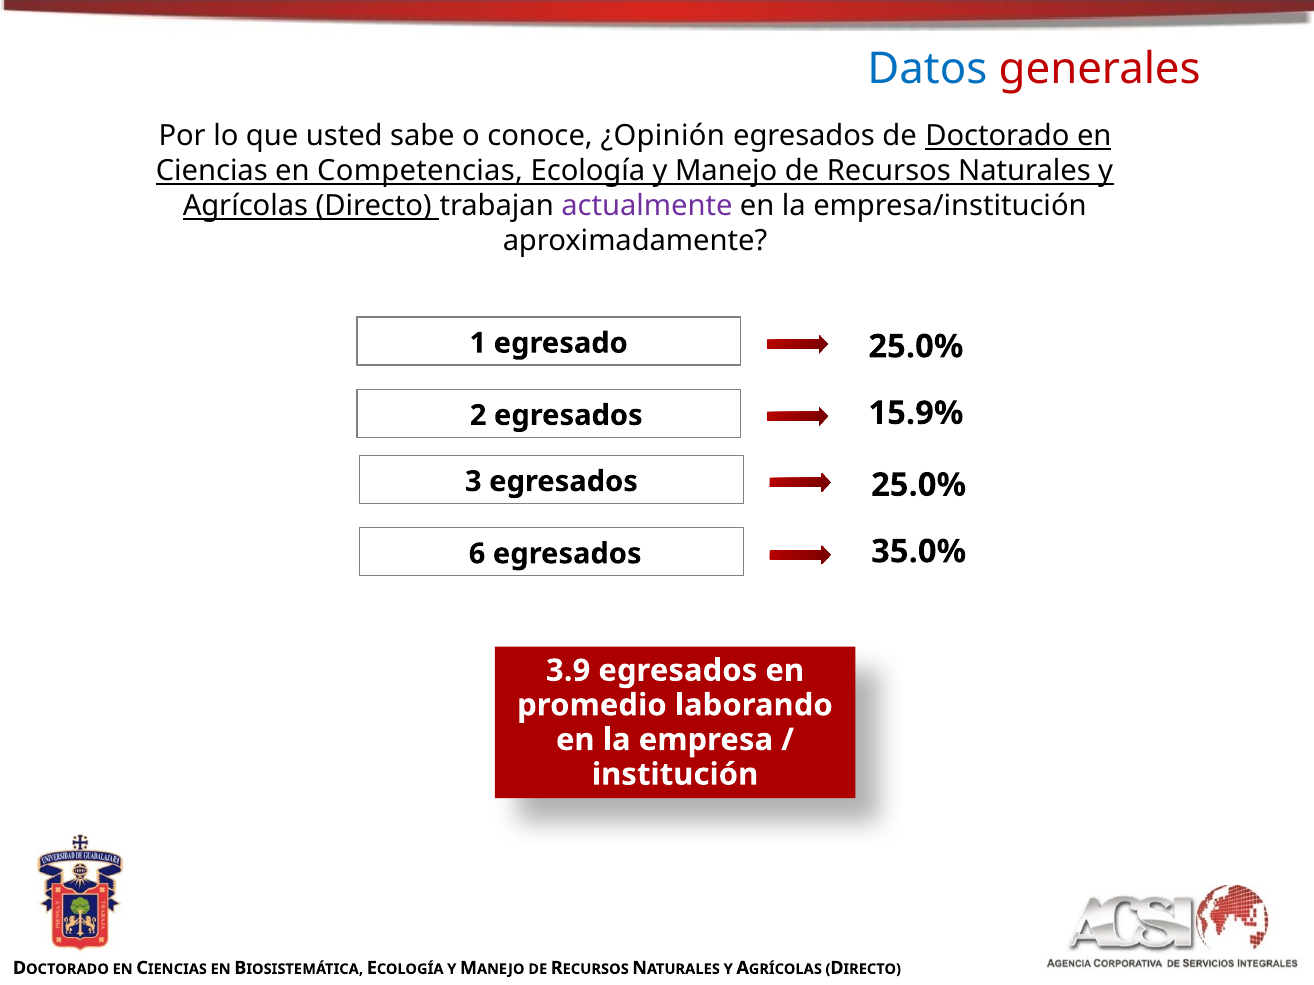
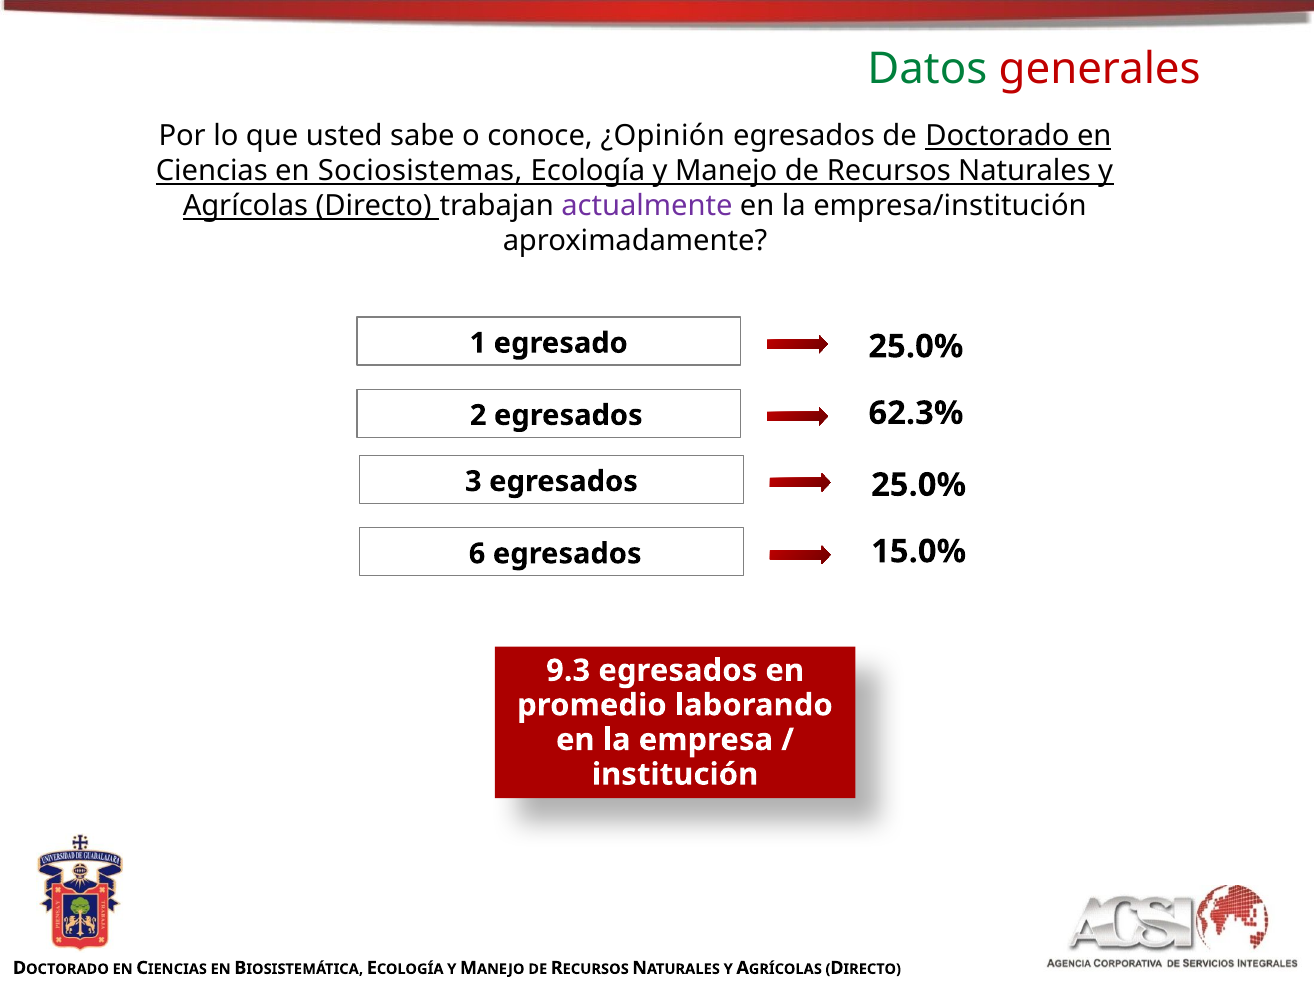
Datos colour: blue -> green
Competencias: Competencias -> Sociosistemas
15.9%: 15.9% -> 62.3%
35.0%: 35.0% -> 15.0%
3.9: 3.9 -> 9.3
